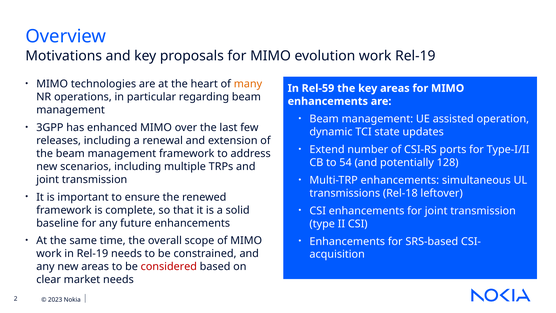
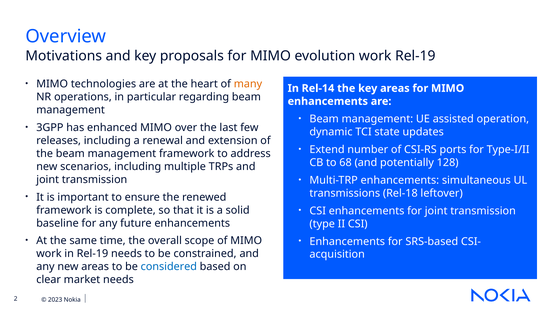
Rel-59: Rel-59 -> Rel-14
54: 54 -> 68
considered colour: red -> blue
